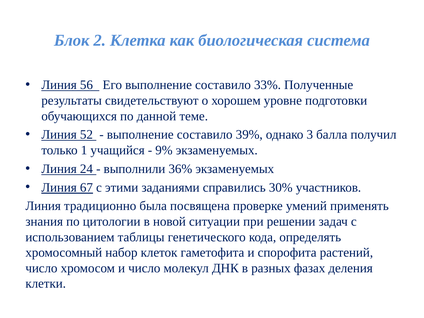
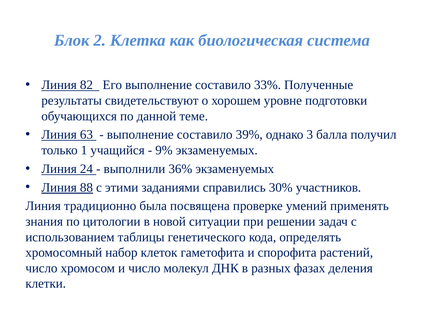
56: 56 -> 82
52: 52 -> 63
67: 67 -> 88
